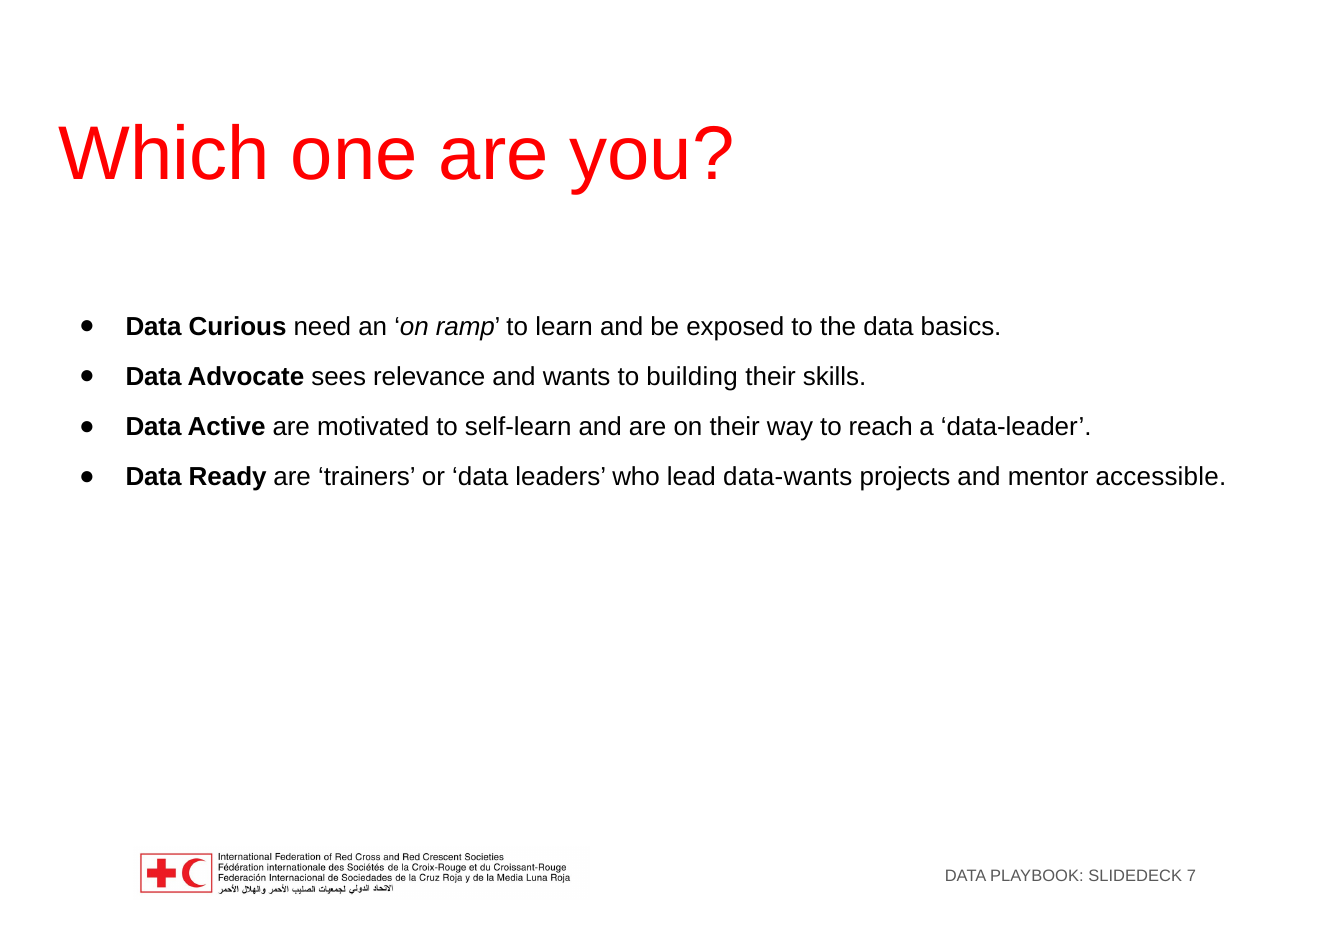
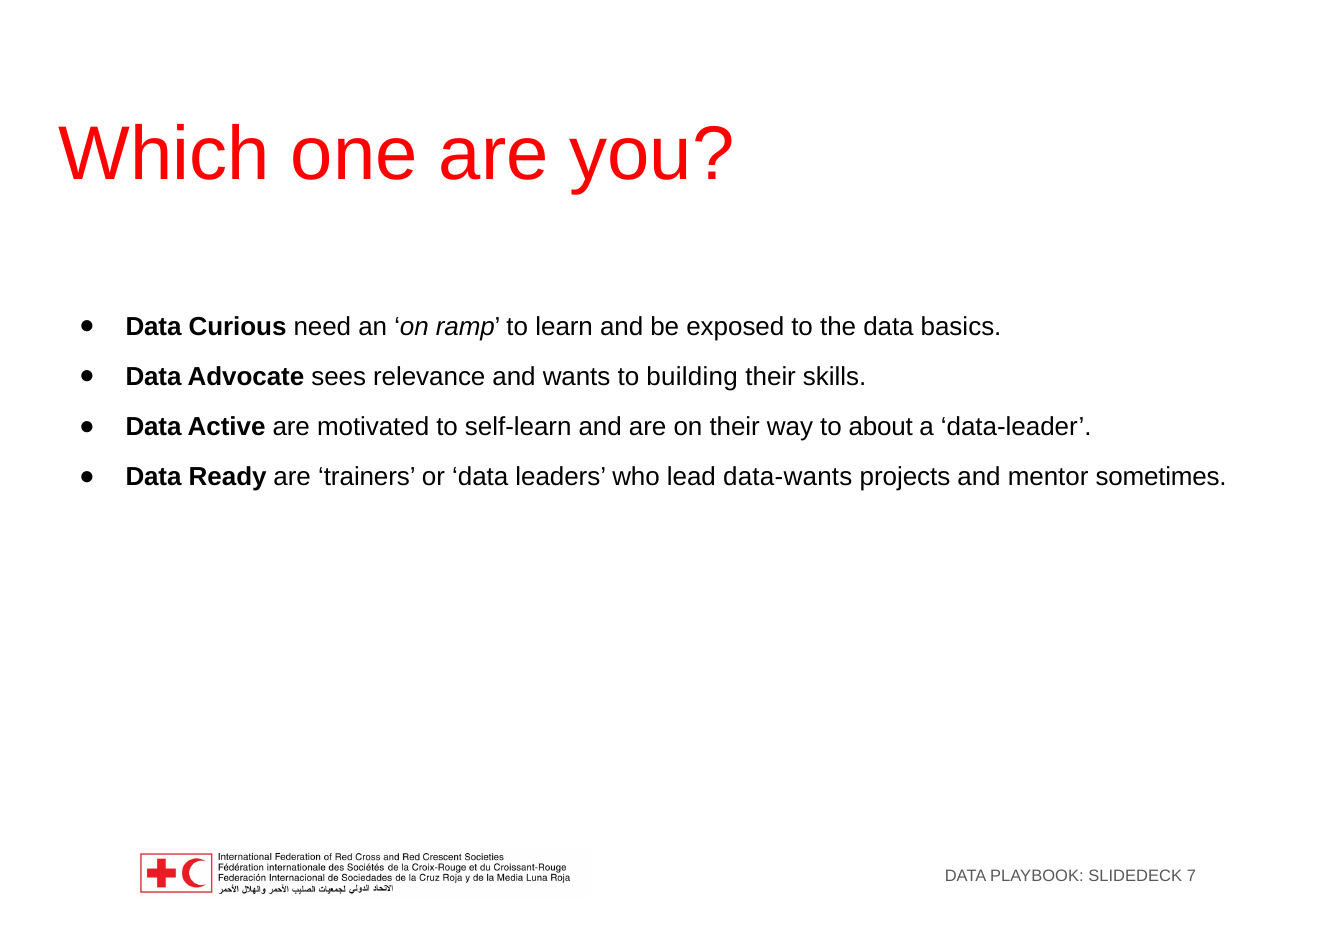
reach: reach -> about
accessible: accessible -> sometimes
